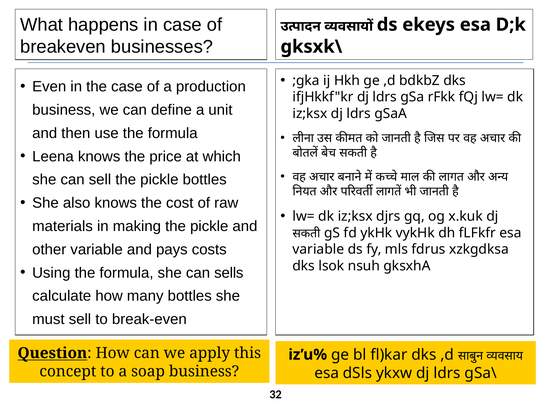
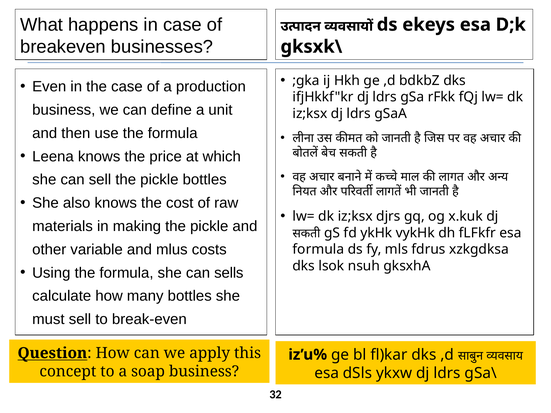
pays: pays -> mlus
variable at (318, 250): variable -> formula
